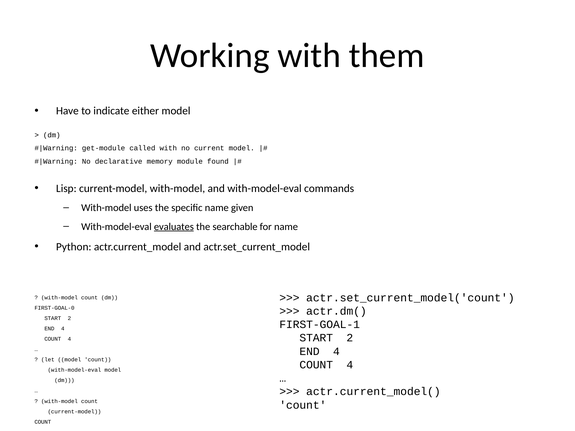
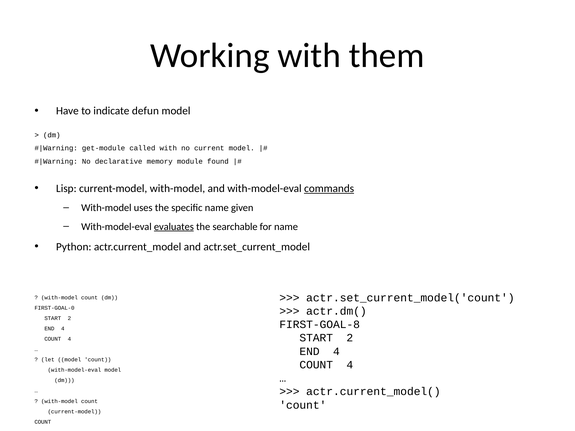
either: either -> defun
commands underline: none -> present
FIRST-GOAL-1: FIRST-GOAL-1 -> FIRST-GOAL-8
